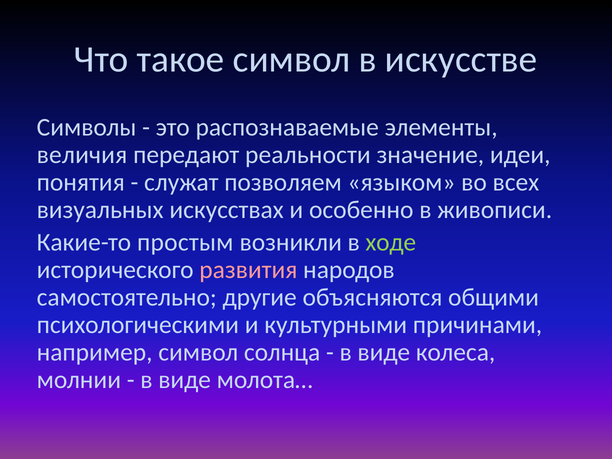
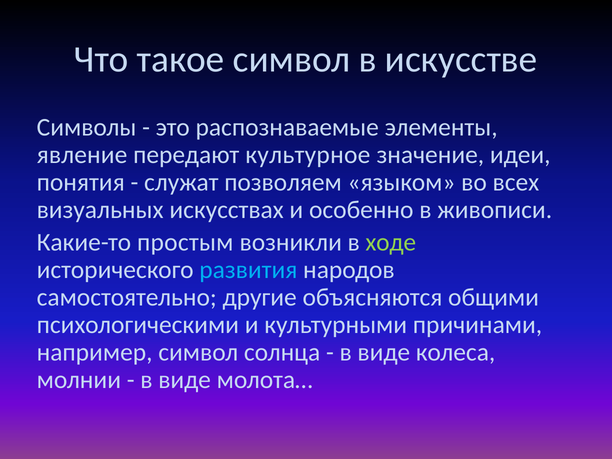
величия: величия -> явление
реальности: реальности -> культурное
развития colour: pink -> light blue
